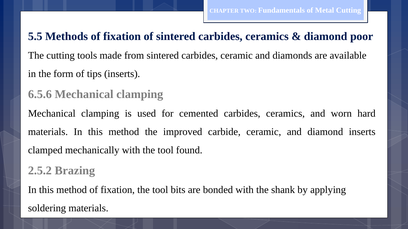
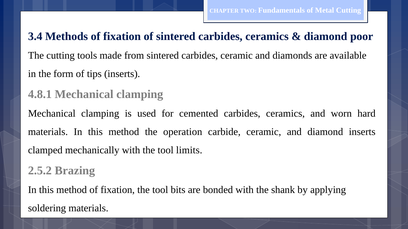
5.5: 5.5 -> 3.4
6.5.6: 6.5.6 -> 4.8.1
improved: improved -> operation
found: found -> limits
